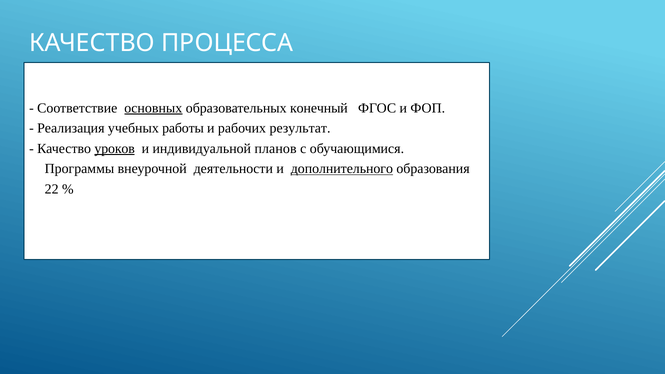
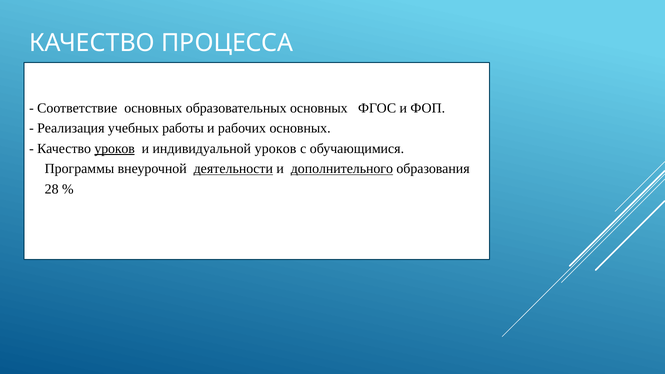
основных at (153, 108) underline: present -> none
образовательных конечный: конечный -> основных
рабочих результат: результат -> основных
индивидуальной планов: планов -> уроков
деятельности underline: none -> present
22: 22 -> 28
